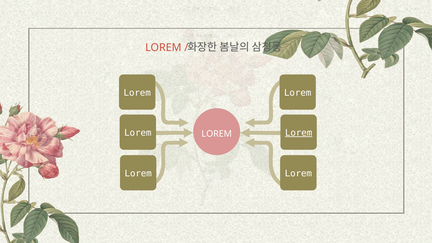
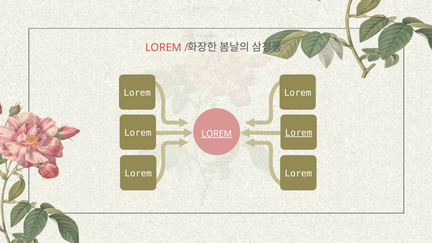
LOREM at (217, 134) underline: none -> present
